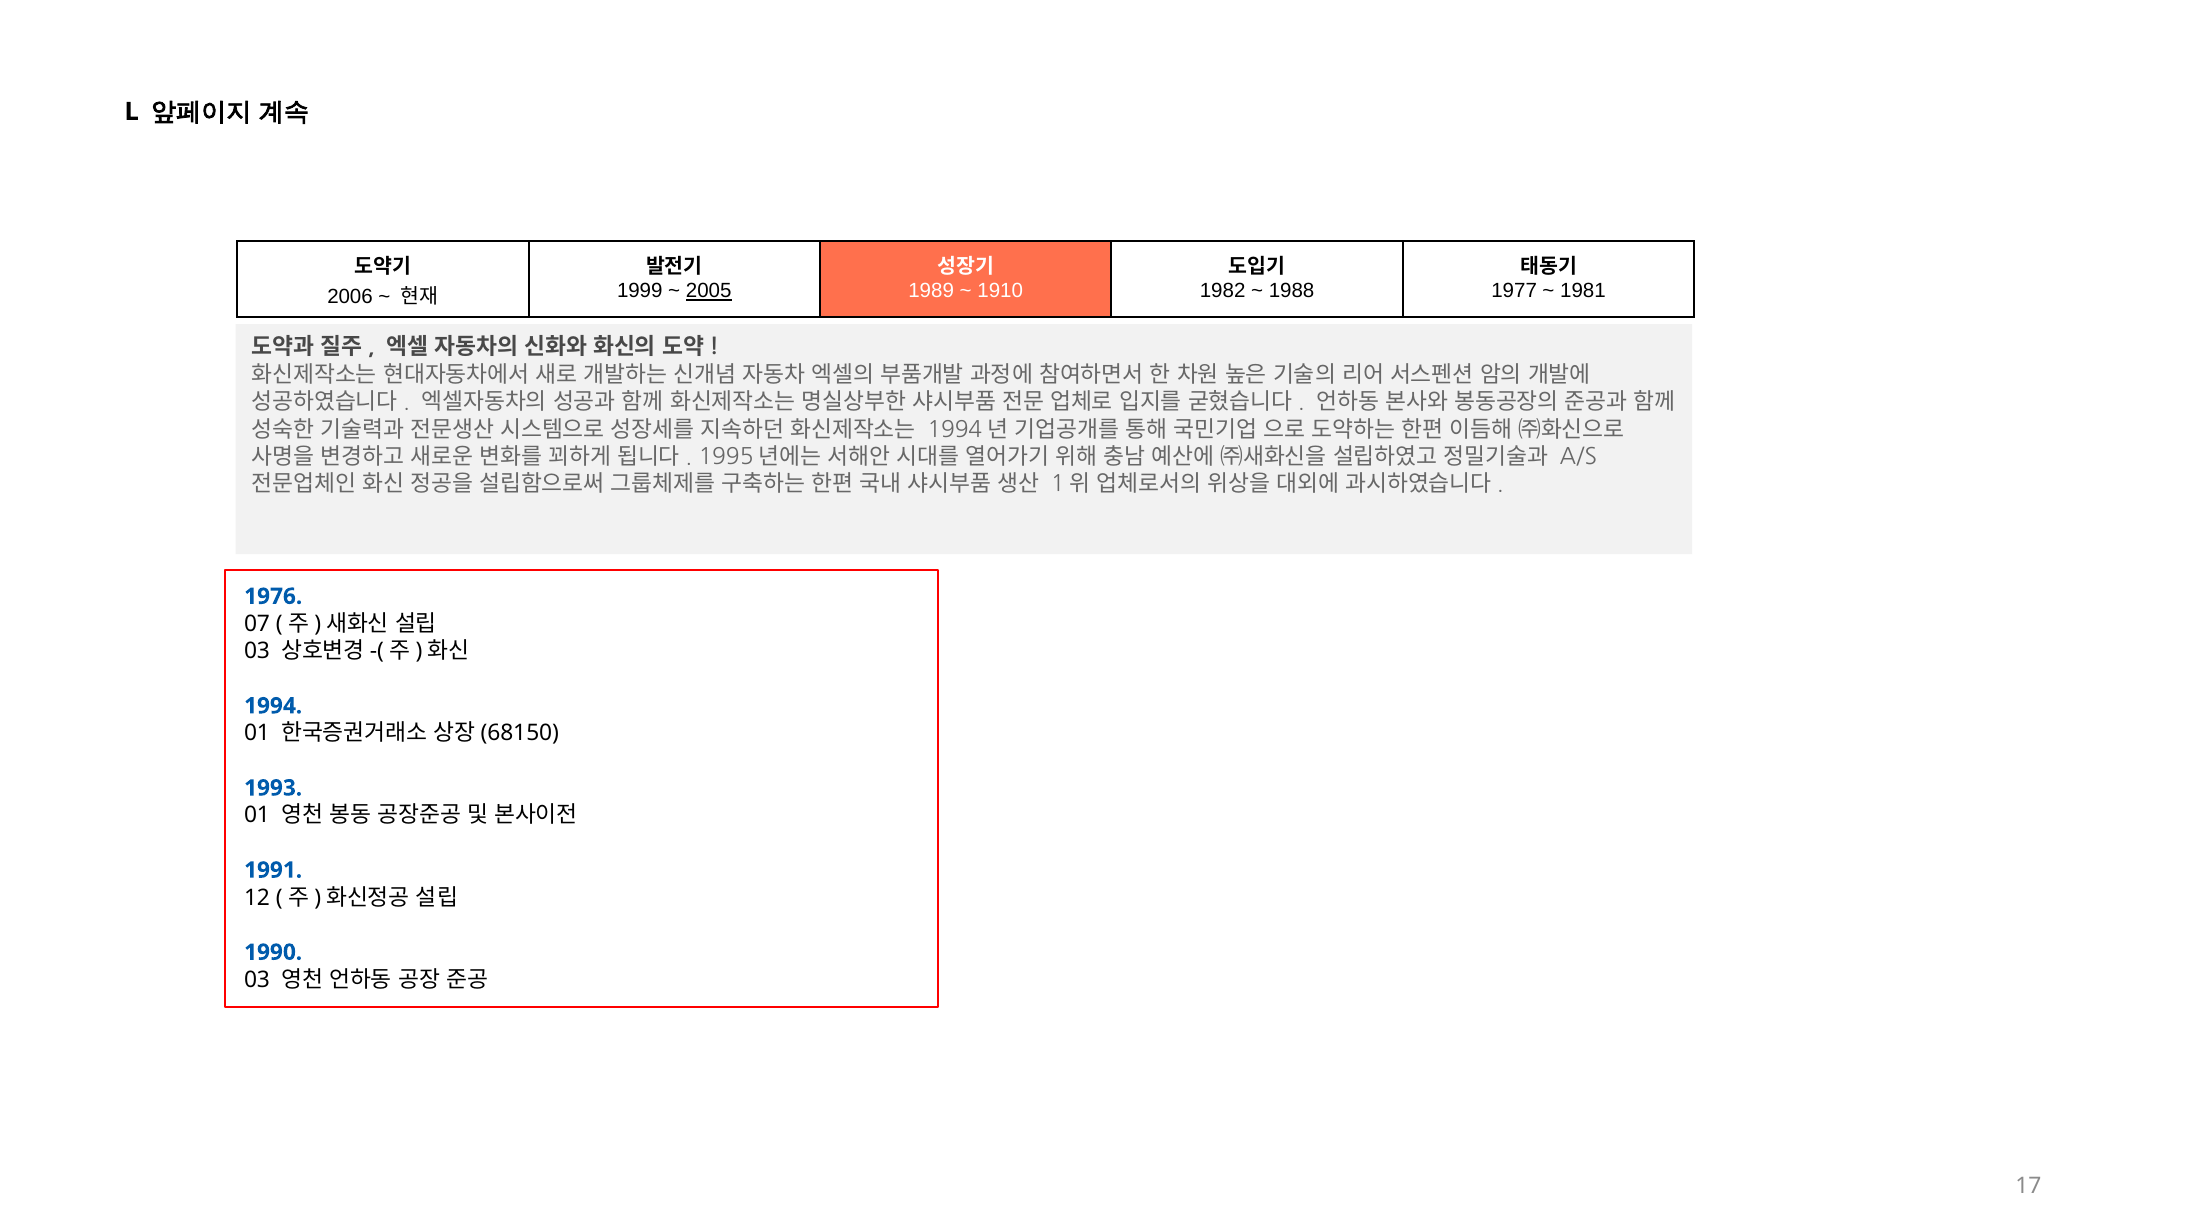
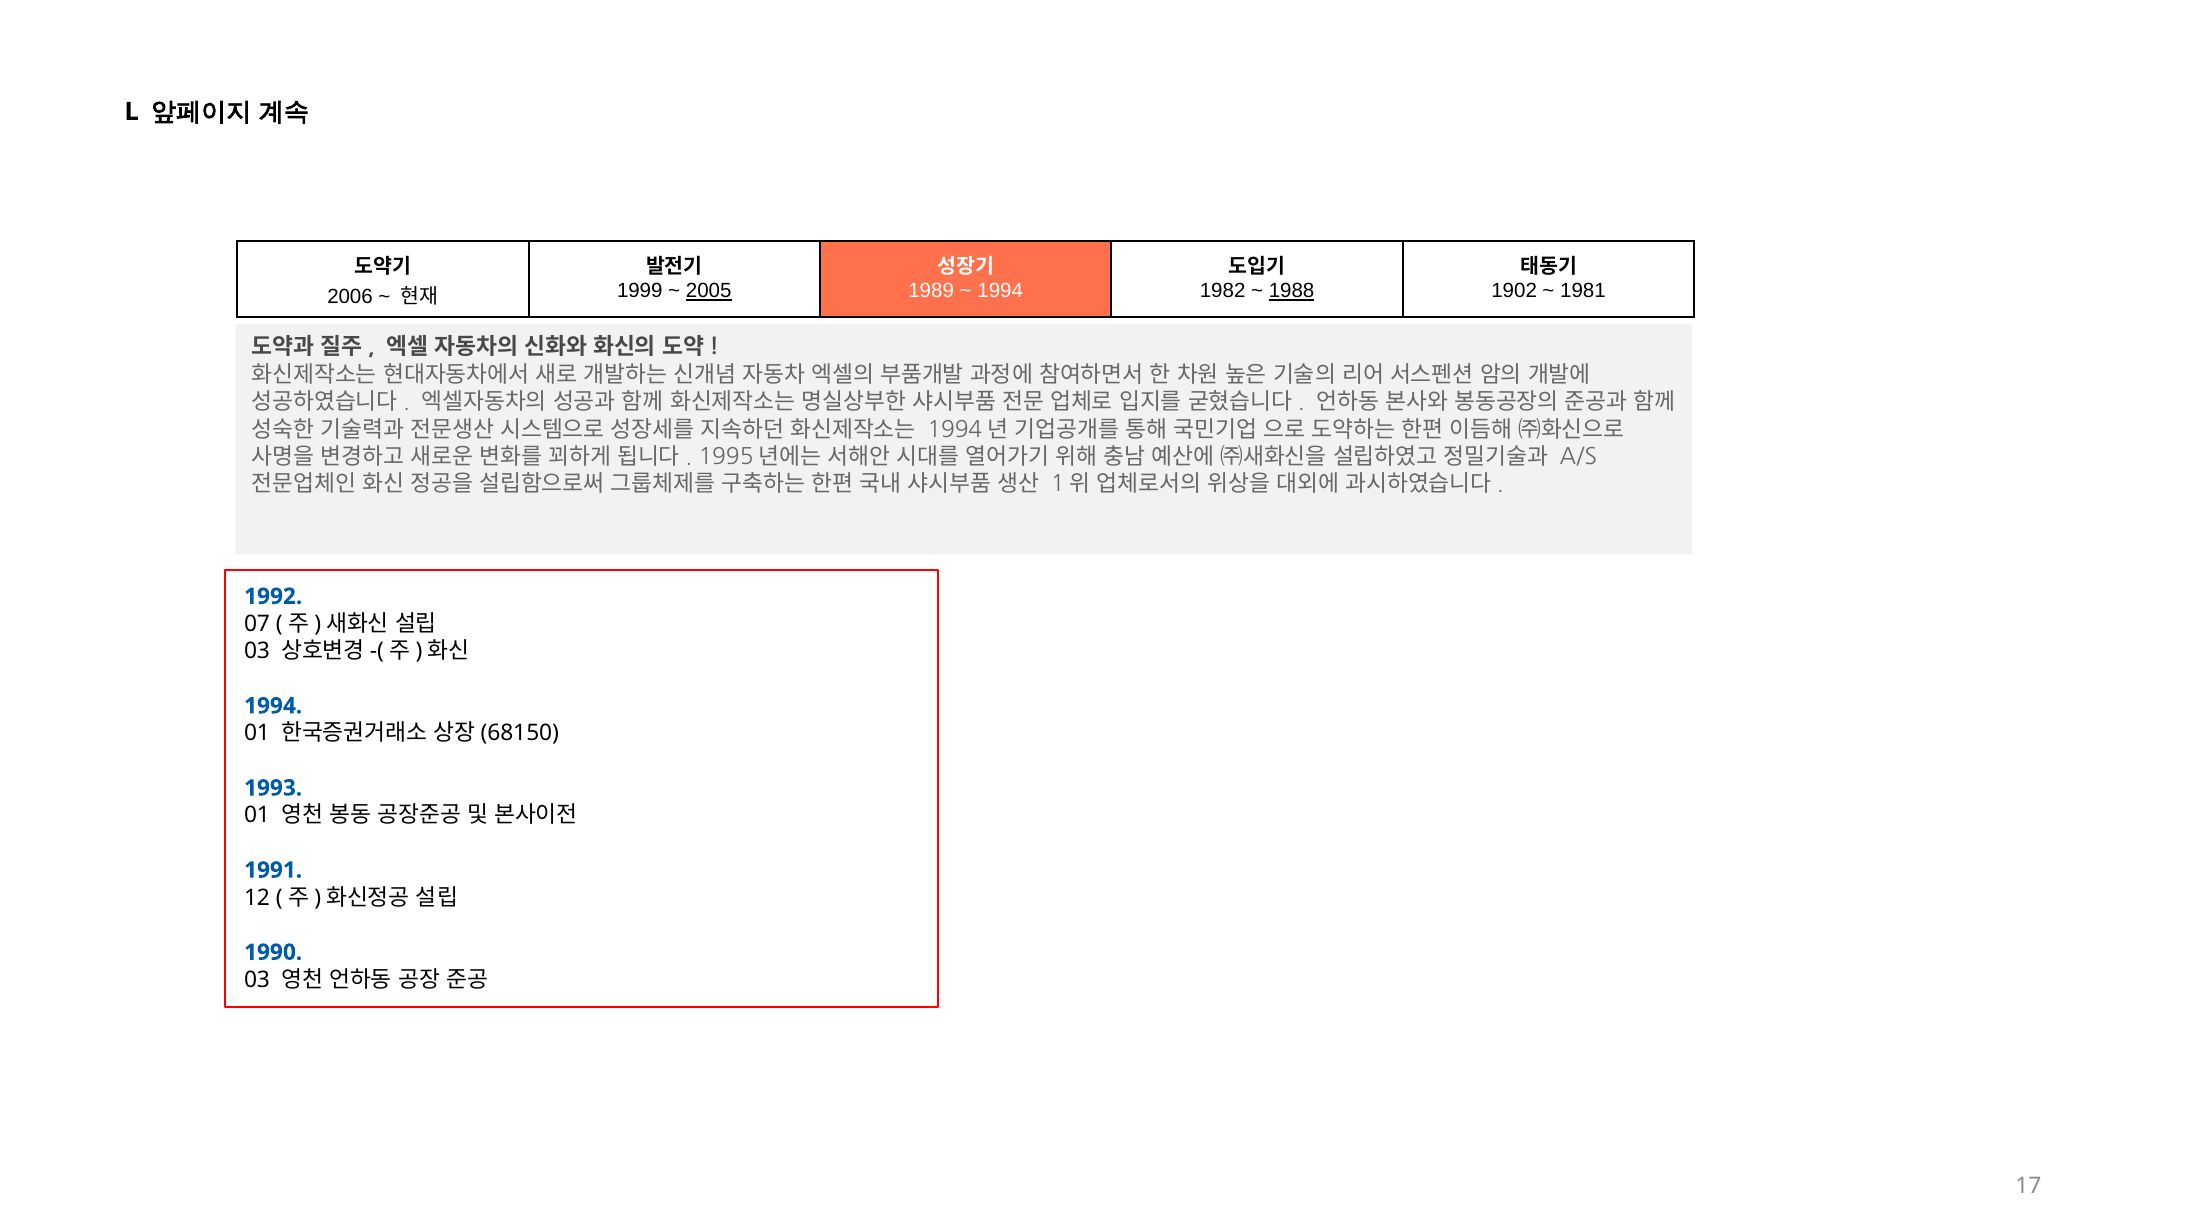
1910 at (1000, 291): 1910 -> 1994
1988 underline: none -> present
1977: 1977 -> 1902
1976: 1976 -> 1992
